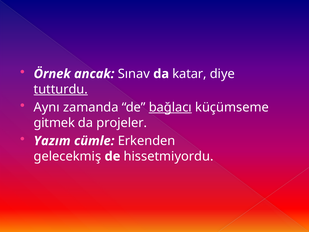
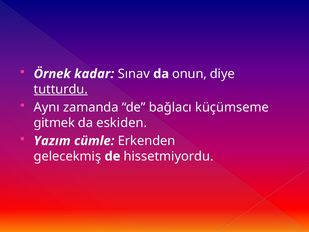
ancak: ancak -> kadar
katar: katar -> onun
bağlacı underline: present -> none
projeler: projeler -> eskiden
